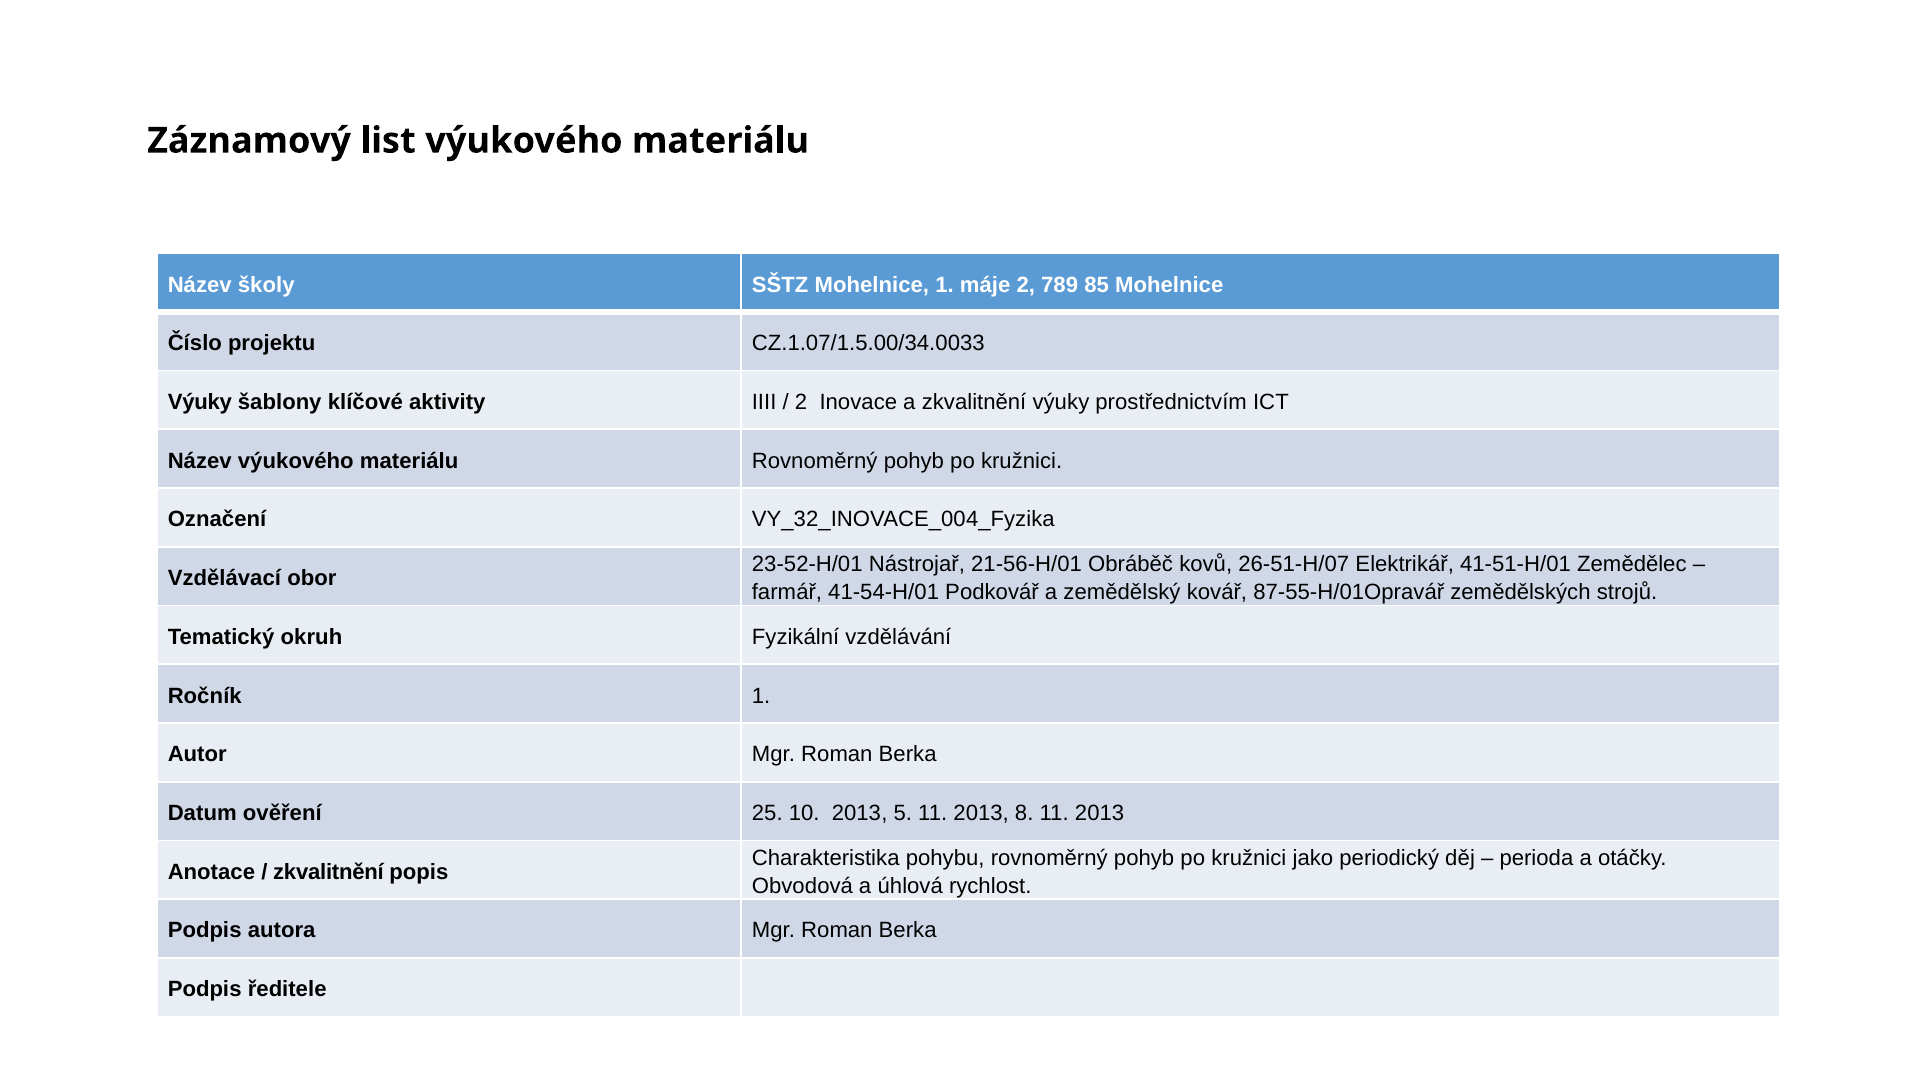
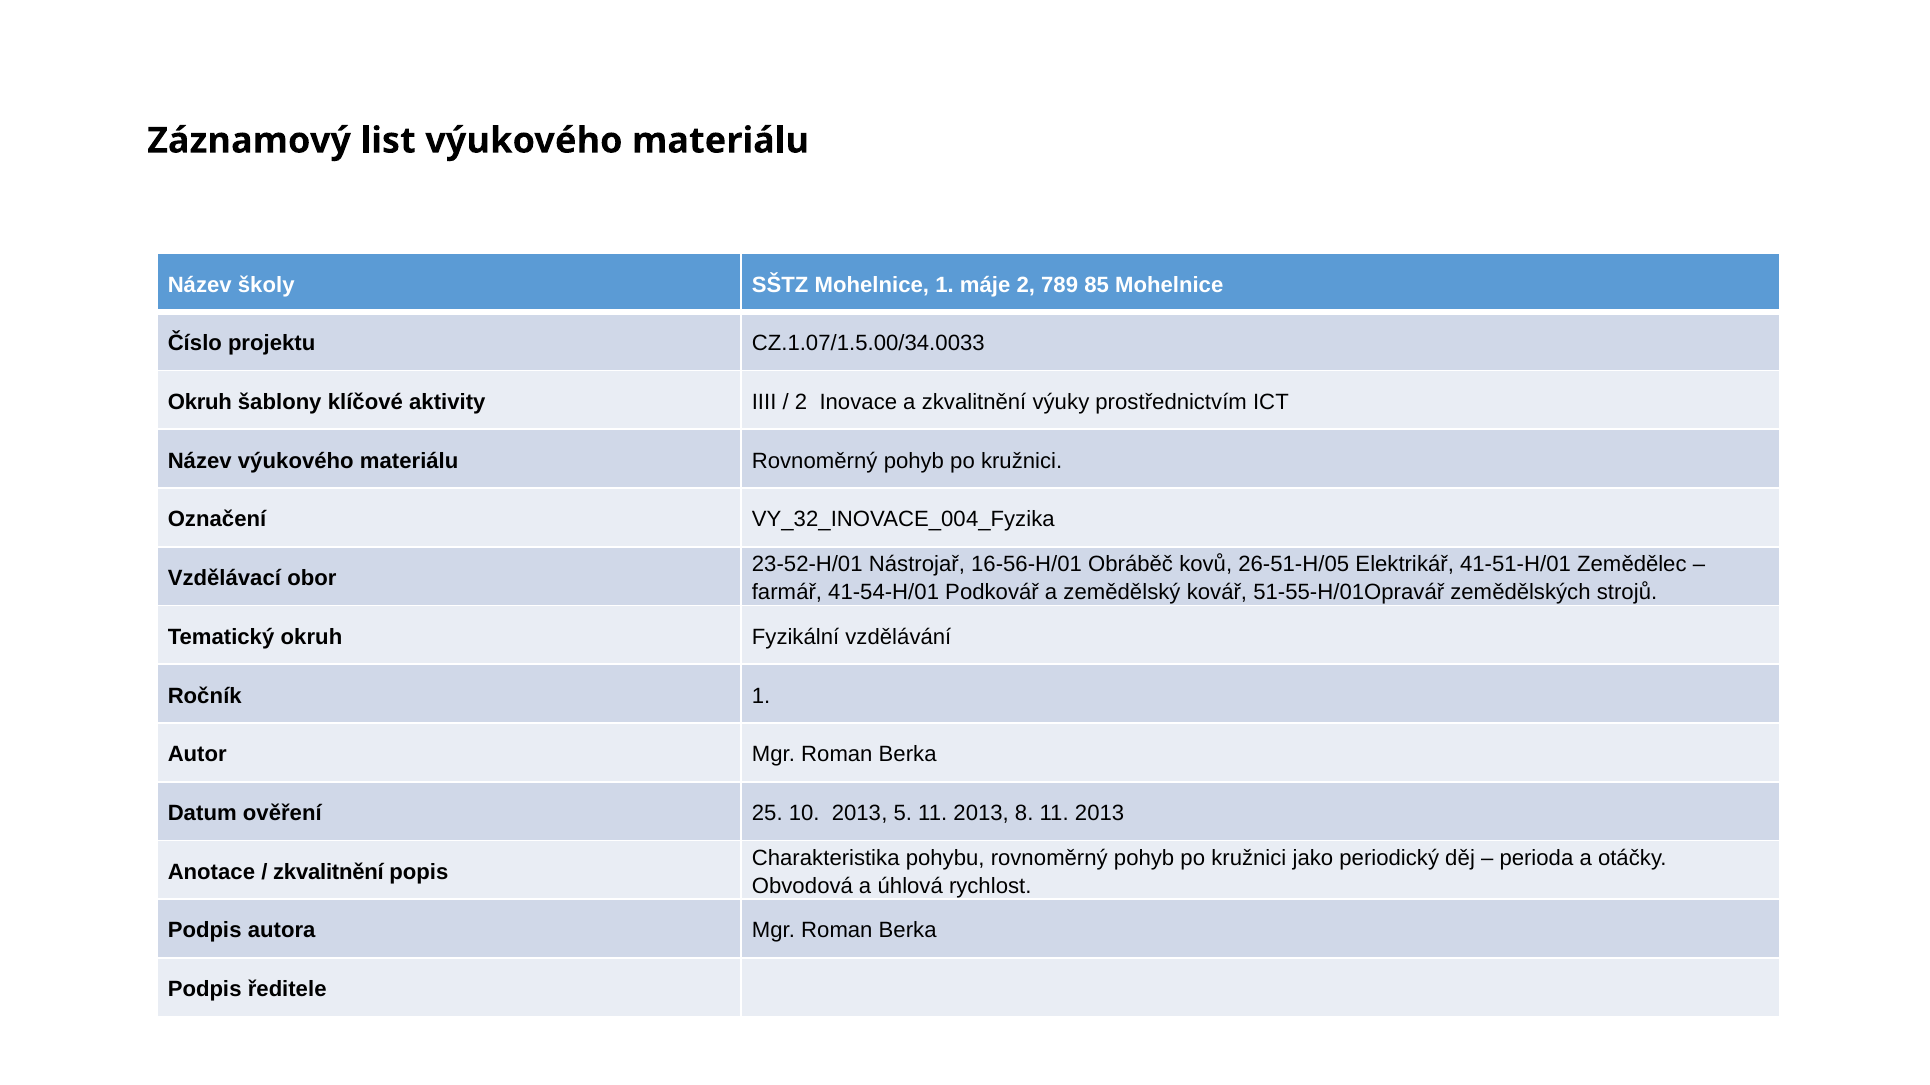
Výuky at (200, 402): Výuky -> Okruh
21-56-H/01: 21-56-H/01 -> 16-56-H/01
26-51-H/07: 26-51-H/07 -> 26-51-H/05
87-55-H/01Opravář: 87-55-H/01Opravář -> 51-55-H/01Opravář
